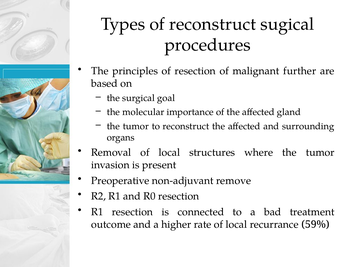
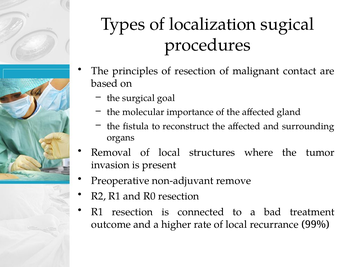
of reconstruct: reconstruct -> localization
further: further -> contact
tumor at (136, 126): tumor -> fistula
59%: 59% -> 99%
